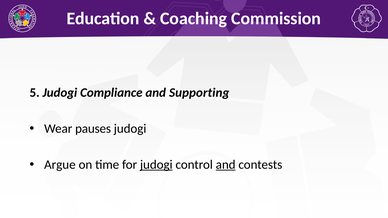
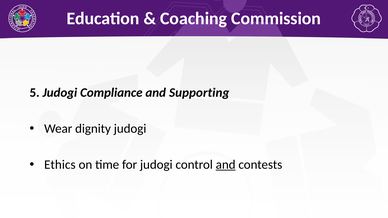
pauses: pauses -> dignity
Argue: Argue -> Ethics
judogi at (156, 165) underline: present -> none
